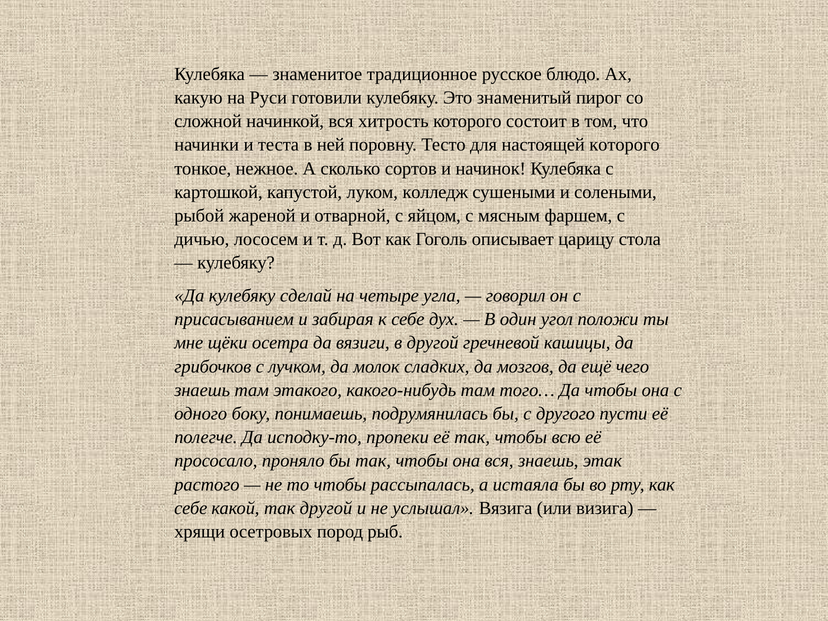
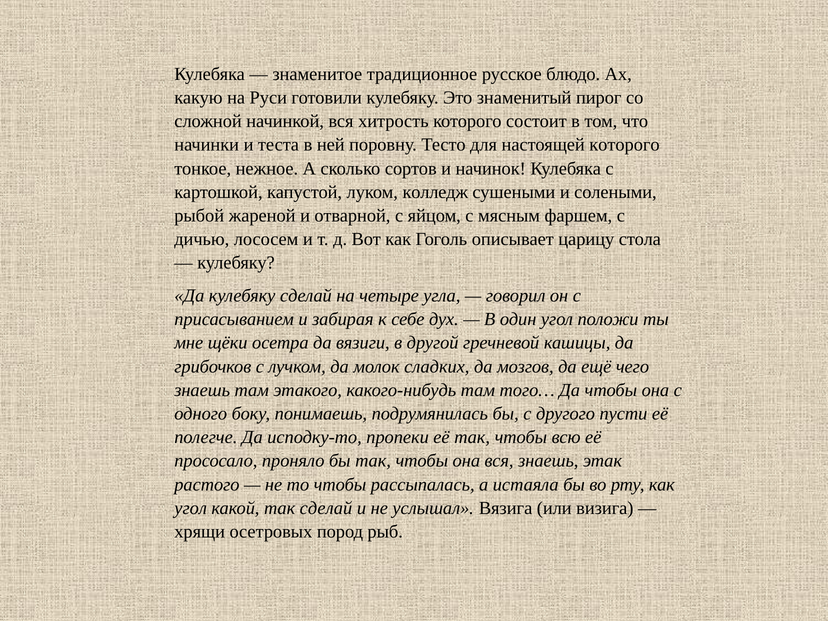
себе at (191, 508): себе -> угол
так другой: другой -> сделай
